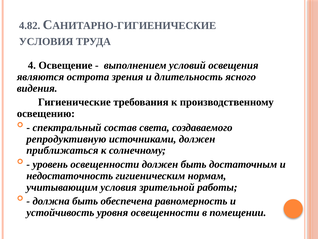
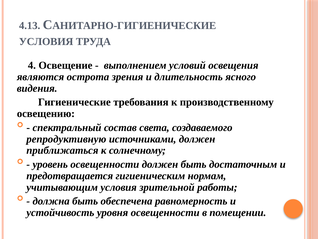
4.82: 4.82 -> 4.13
недостаточность: недостаточность -> предотвращается
